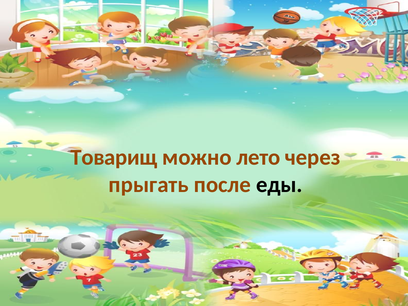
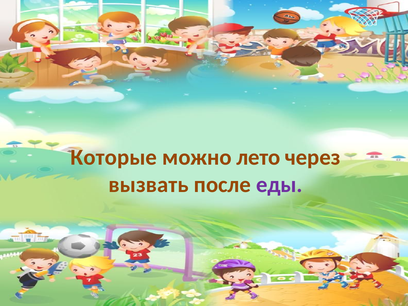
Товарищ: Товарищ -> Которые
прыгать: прыгать -> вызвать
еды colour: black -> purple
